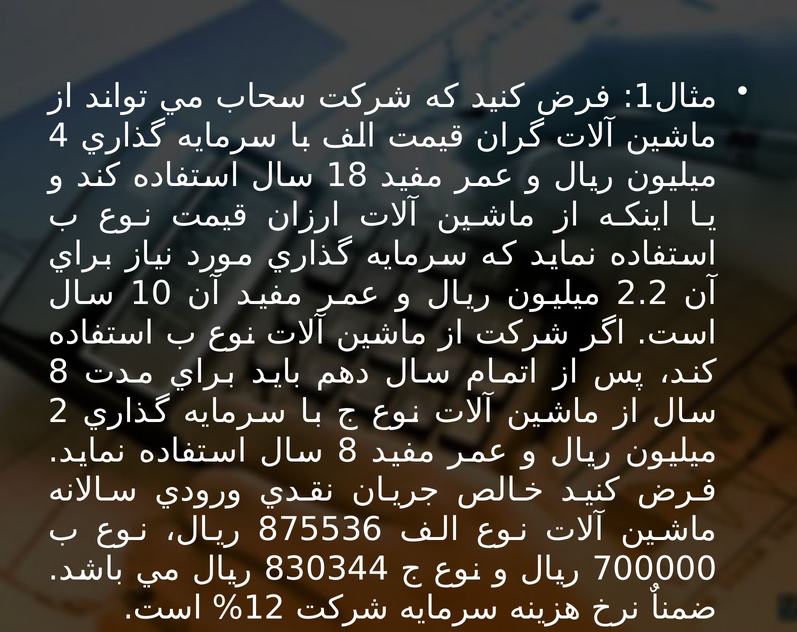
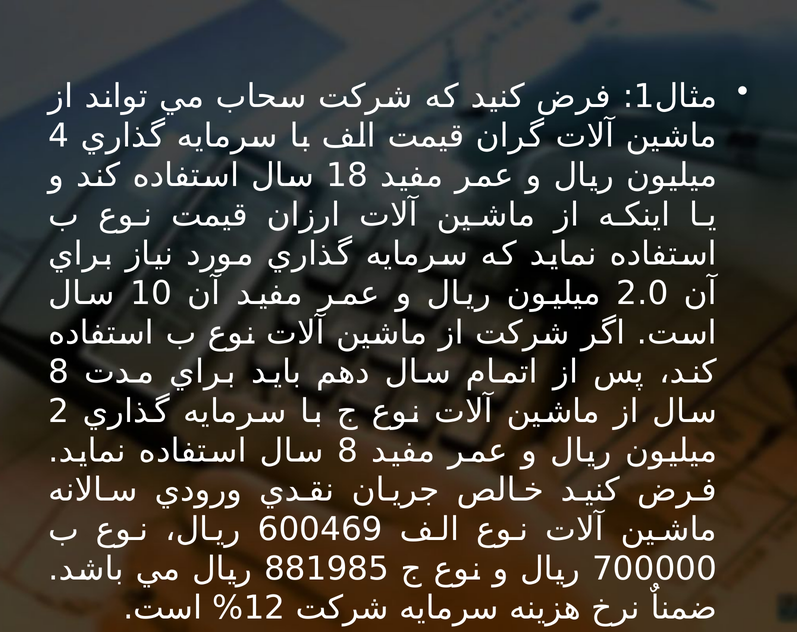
2.2: 2.2 -> 2.0
875536: 875536 -> 600469
830344: 830344 -> 881985
